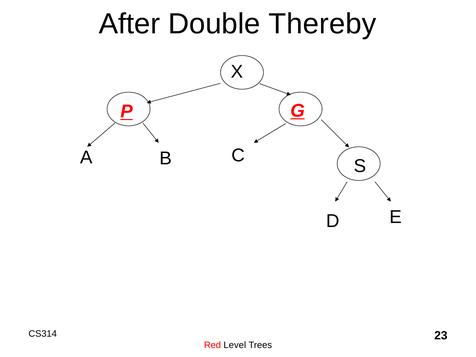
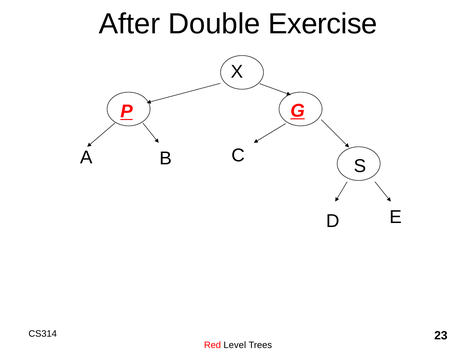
Thereby: Thereby -> Exercise
